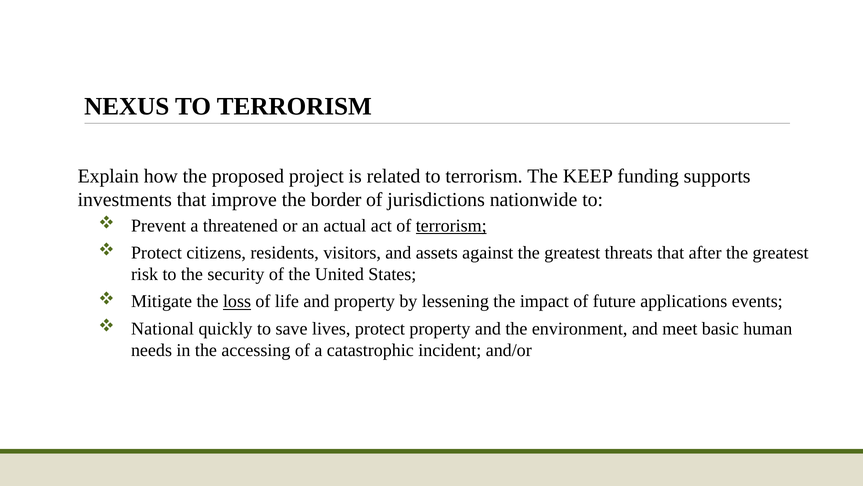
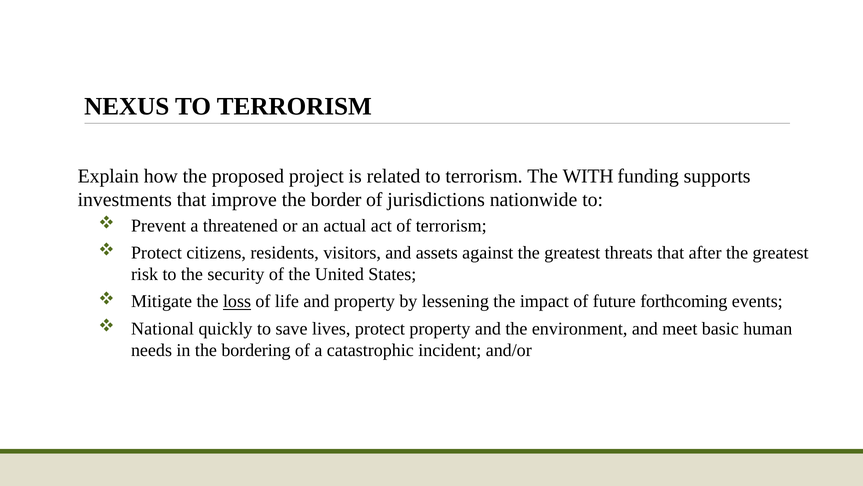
KEEP: KEEP -> WITH
terrorism at (451, 226) underline: present -> none
applications: applications -> forthcoming
accessing: accessing -> bordering
